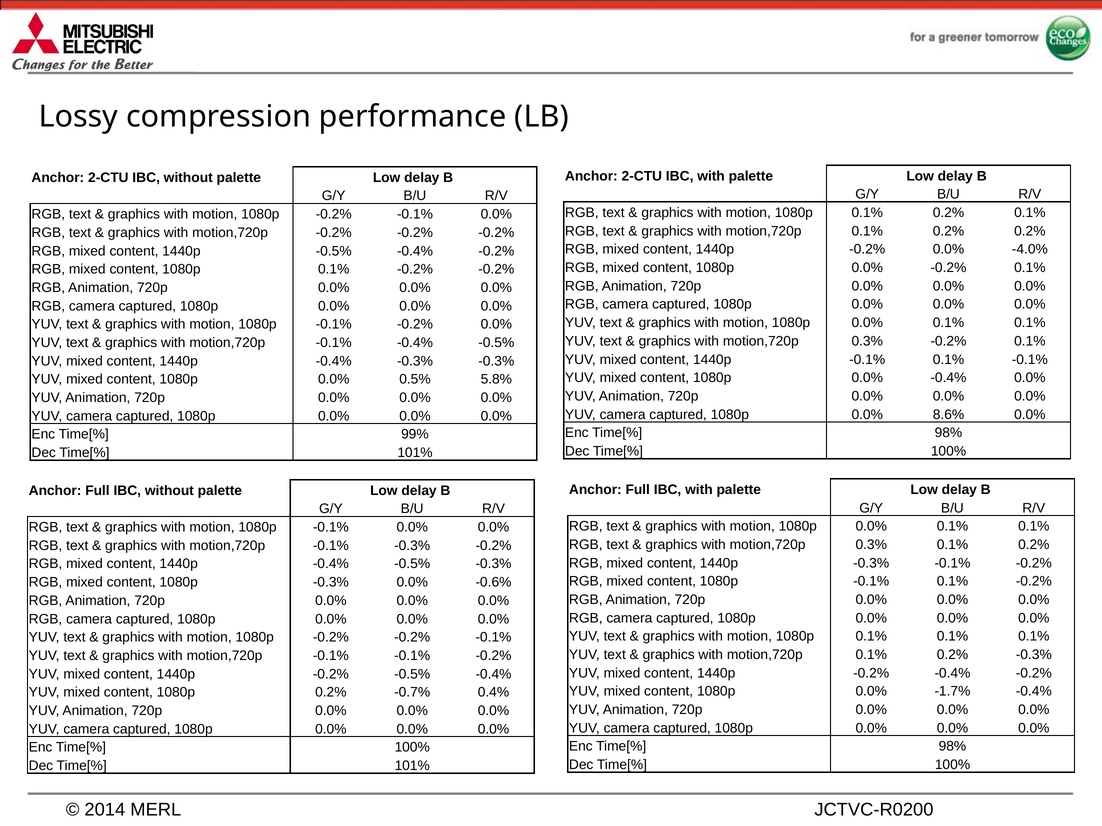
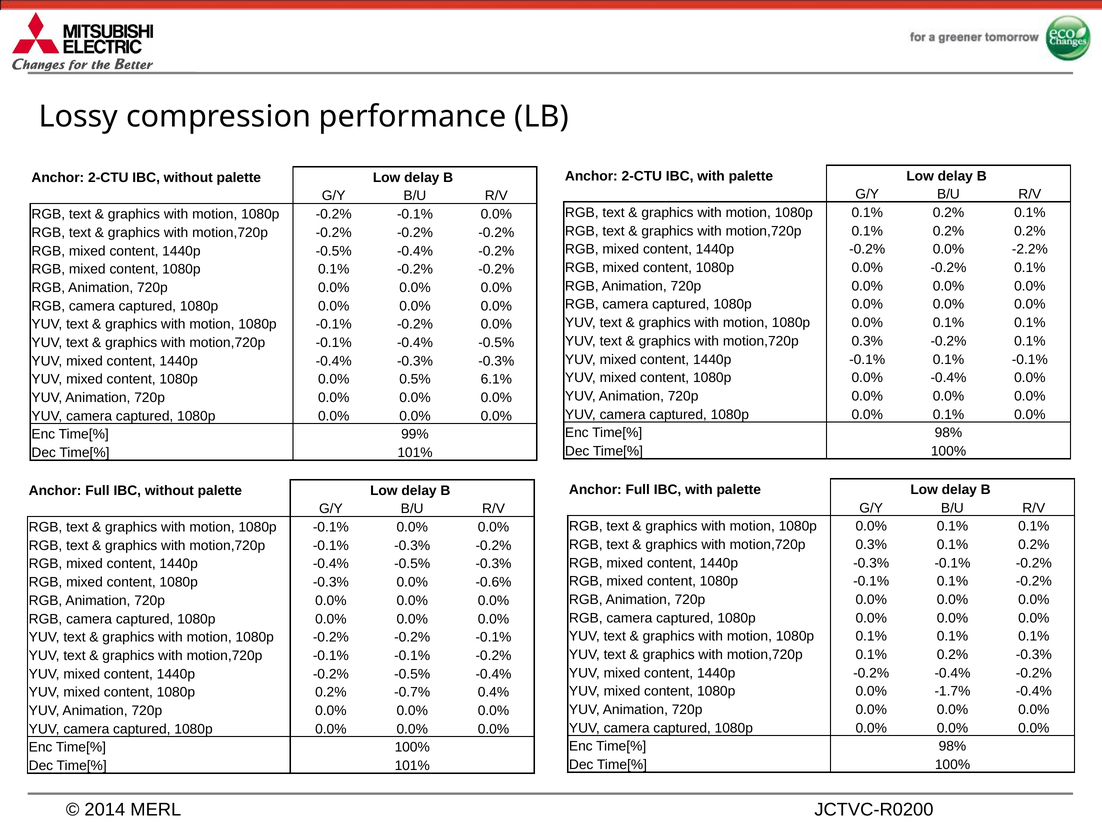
-4.0%: -4.0% -> -2.2%
5.8%: 5.8% -> 6.1%
captured 1080p 0.0% 8.6%: 8.6% -> 0.1%
